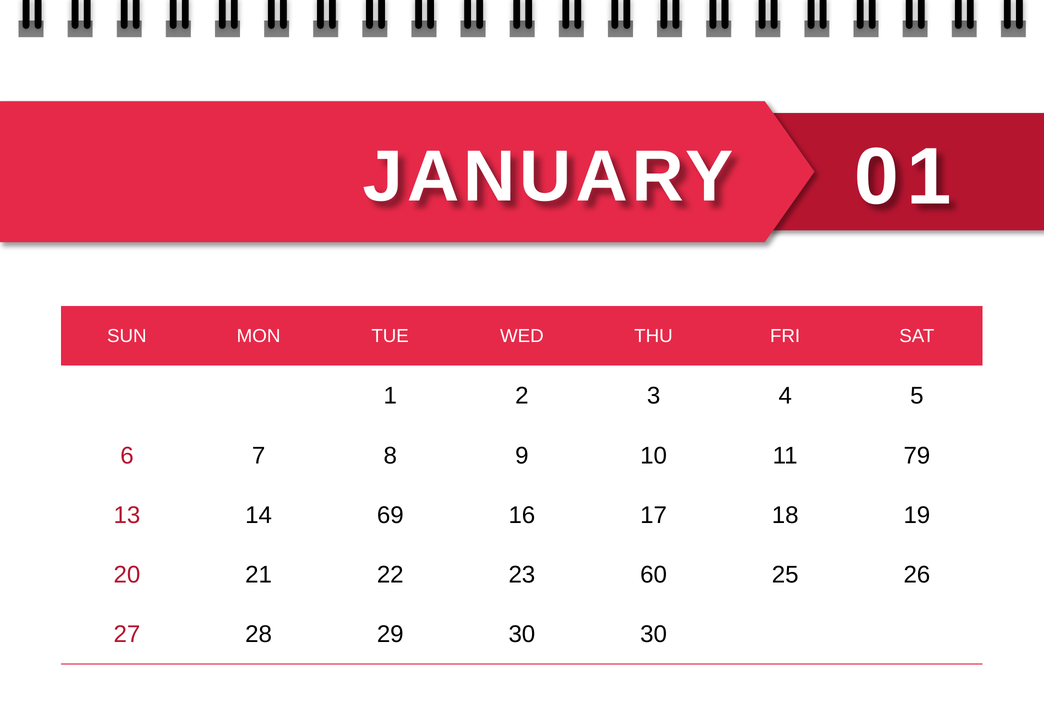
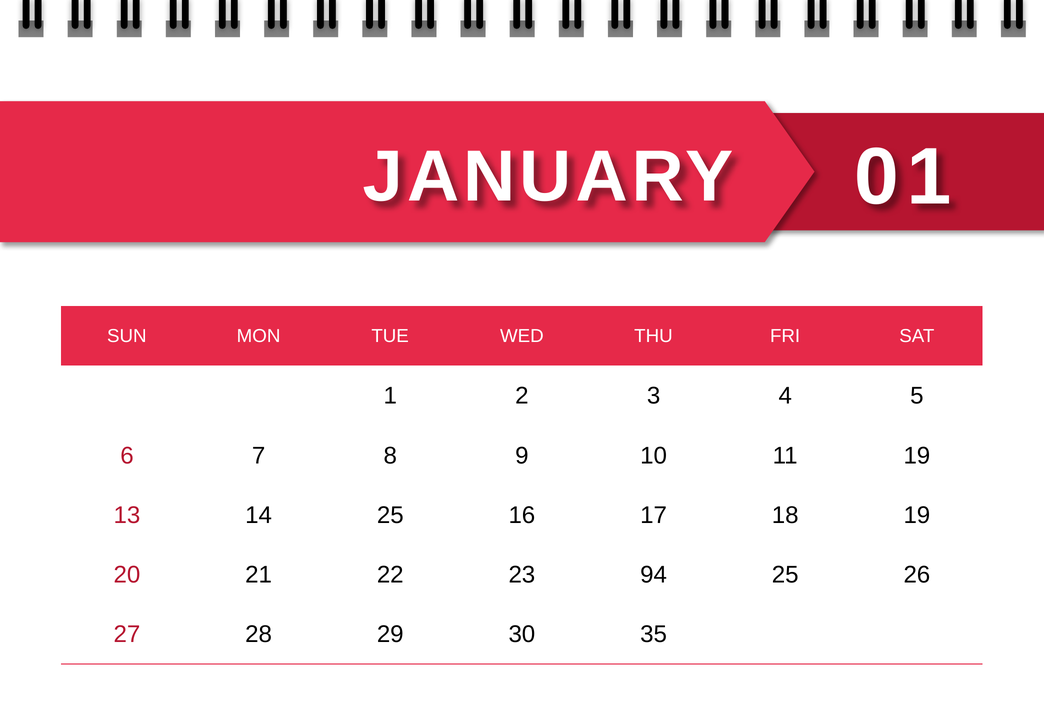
11 79: 79 -> 19
14 69: 69 -> 25
60: 60 -> 94
30 30: 30 -> 35
